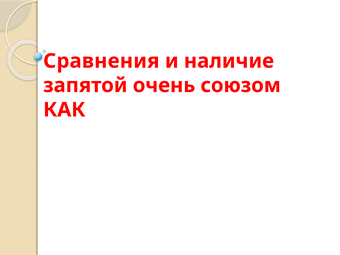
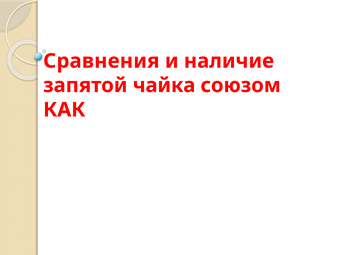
очень: очень -> чайка
